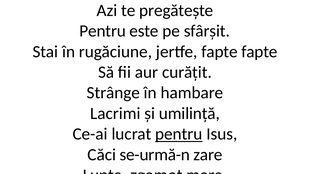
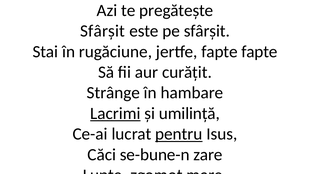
Pentru at (103, 31): Pentru -> Sfârșit
Lacrimi underline: none -> present
se-urmă-n: se-urmă-n -> se-bune-n
